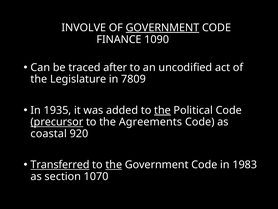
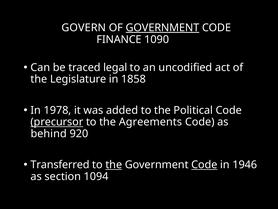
INVOLVE: INVOLVE -> GOVERN
after: after -> legal
7809: 7809 -> 1858
1935: 1935 -> 1978
the at (162, 110) underline: present -> none
coastal: coastal -> behind
Transferred underline: present -> none
Code at (204, 164) underline: none -> present
1983: 1983 -> 1946
1070: 1070 -> 1094
